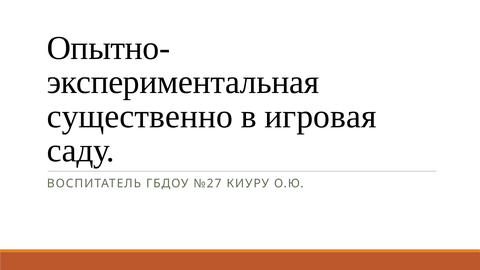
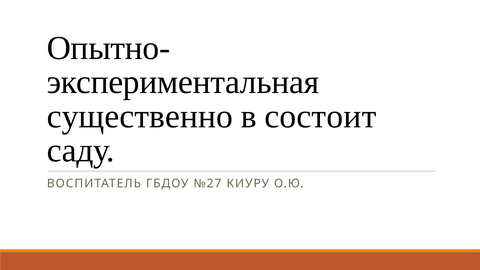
игровая: игровая -> состоит
